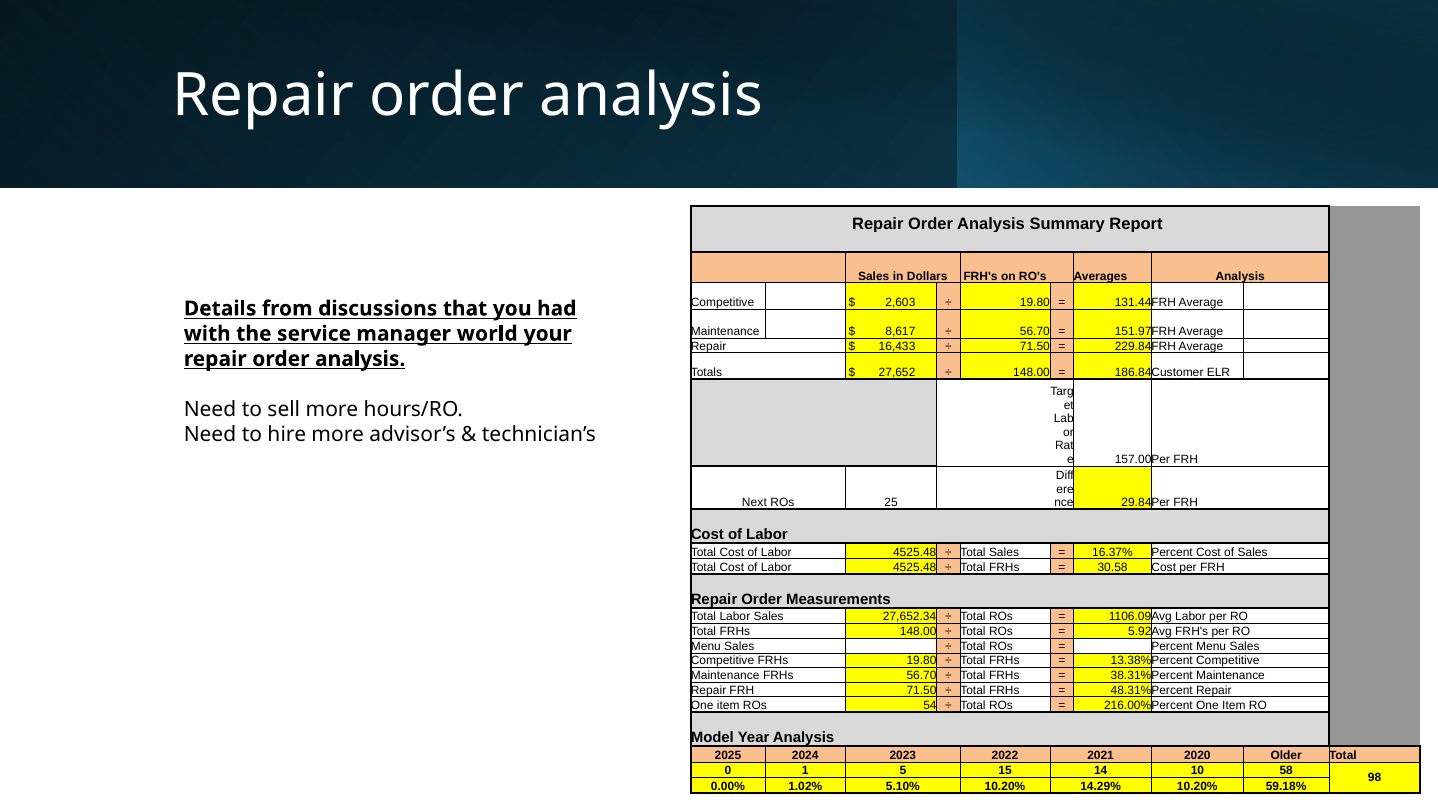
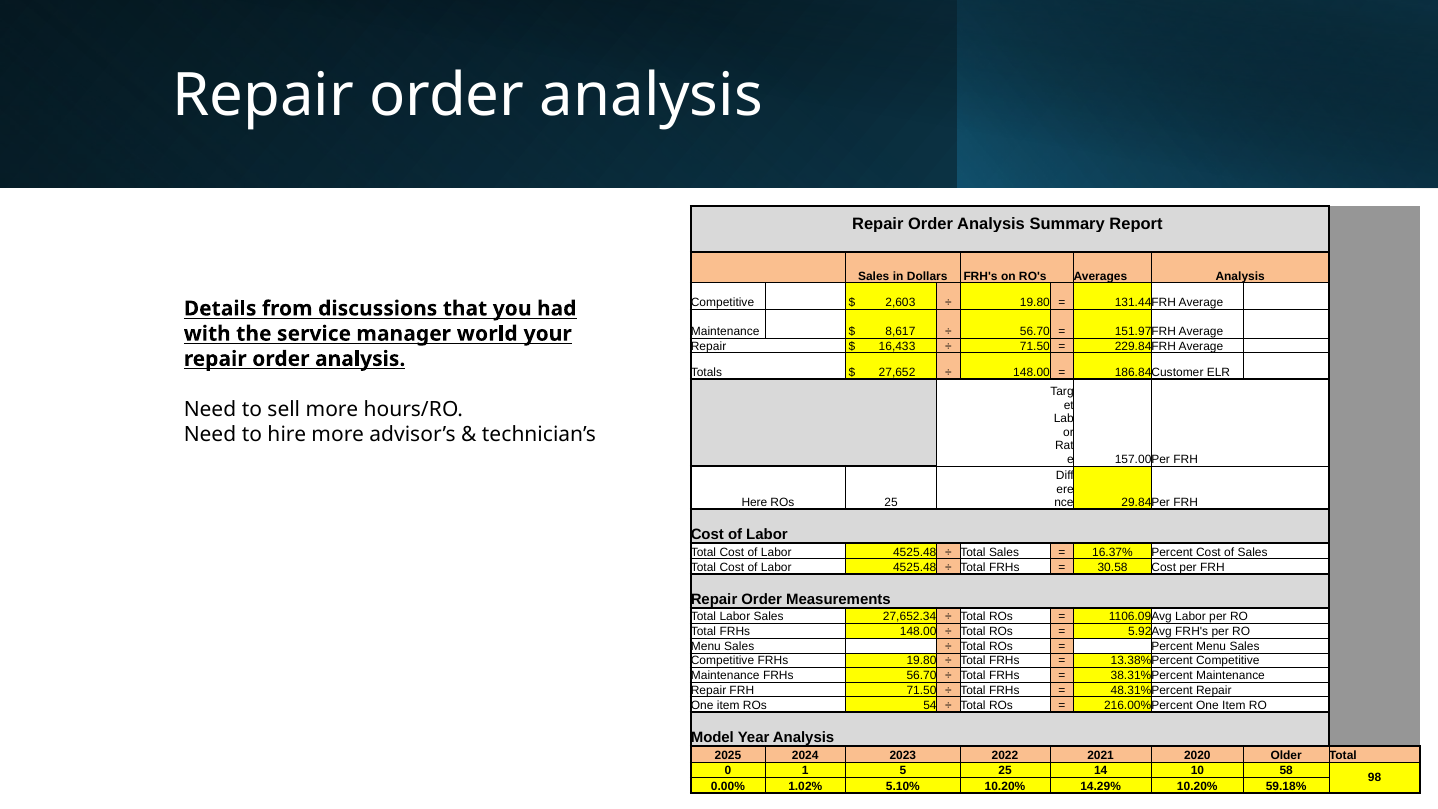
Next: Next -> Here
5 15: 15 -> 25
